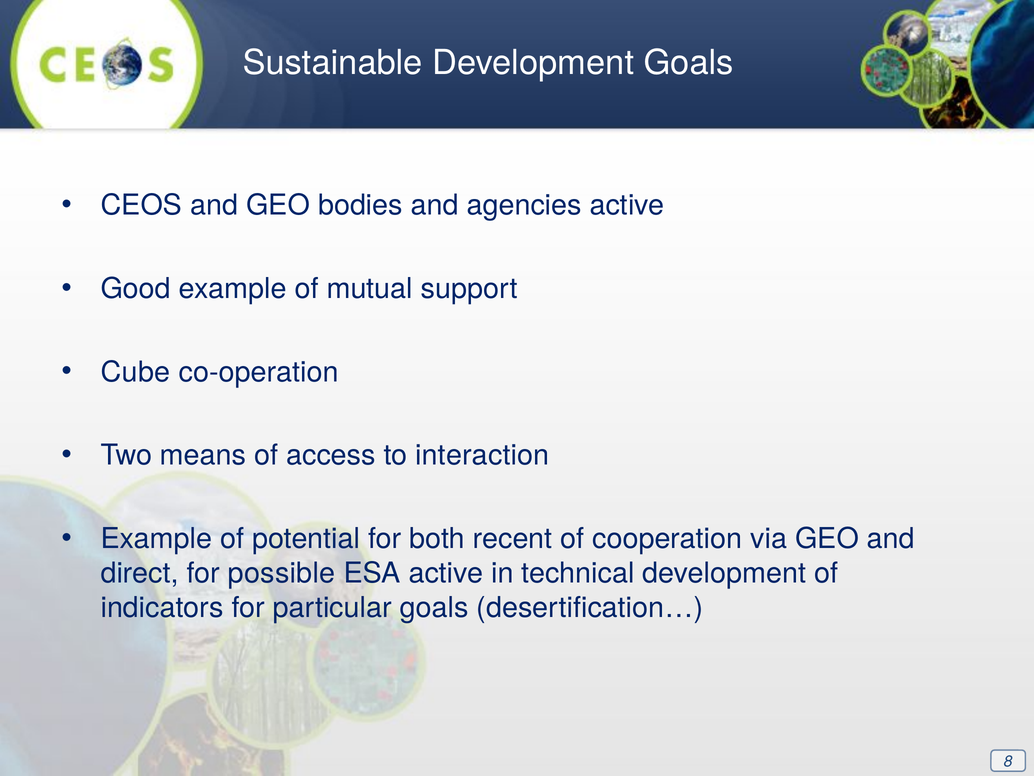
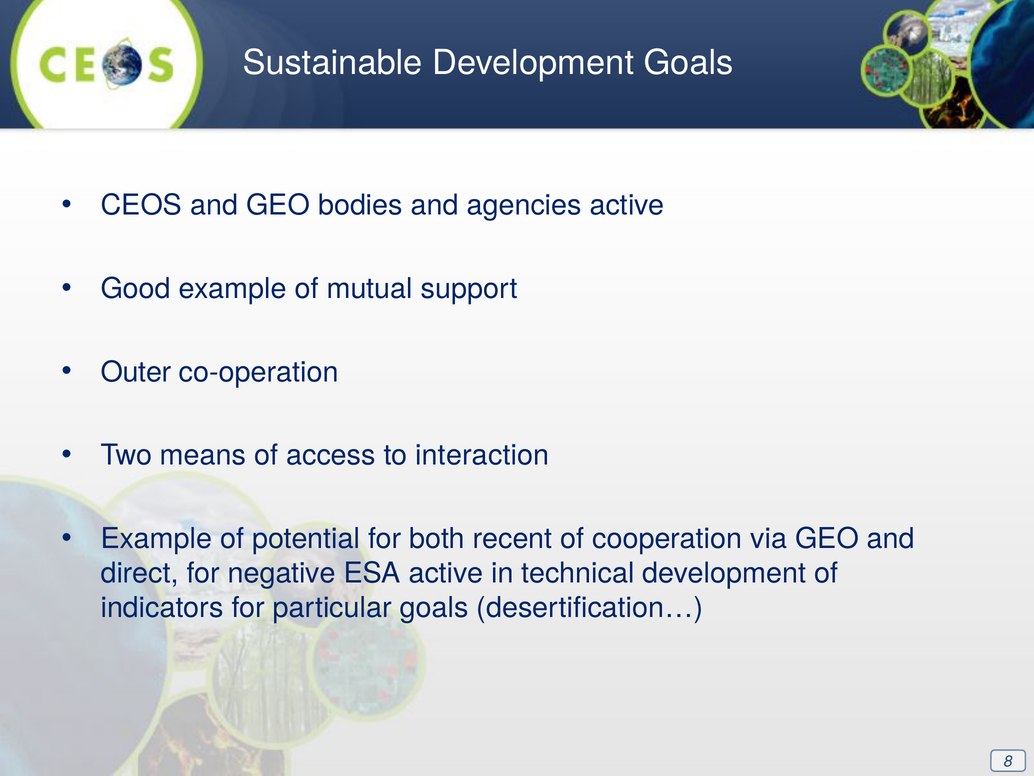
Cube: Cube -> Outer
possible: possible -> negative
